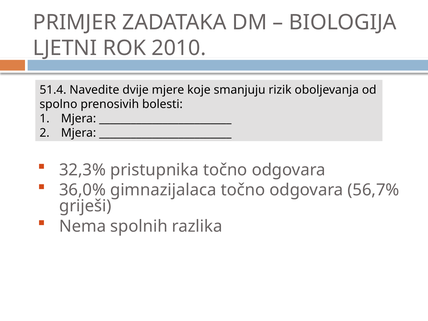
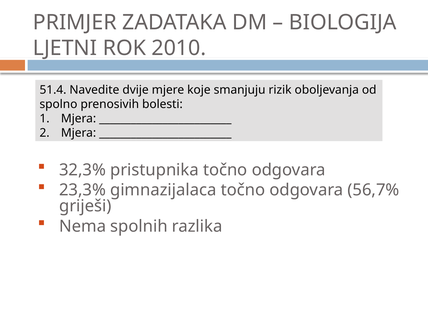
36,0%: 36,0% -> 23,3%
